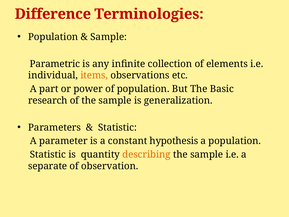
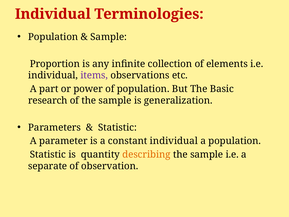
Difference at (53, 14): Difference -> Individual
Parametric: Parametric -> Proportion
items colour: orange -> purple
constant hypothesis: hypothesis -> individual
